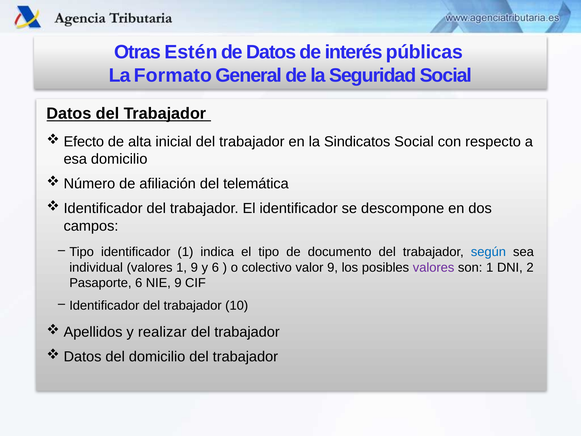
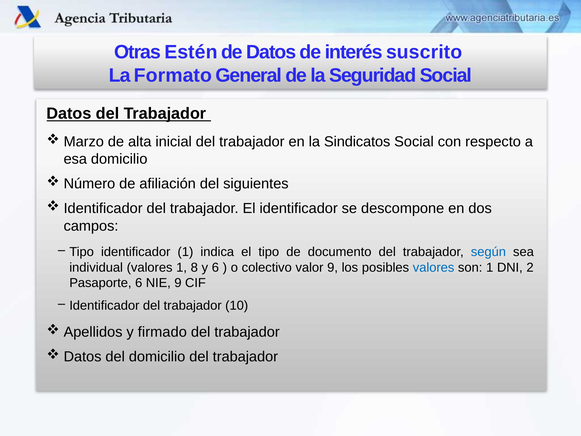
públicas: públicas -> suscrito
Efecto: Efecto -> Marzo
telemática: telemática -> siguientes
1 9: 9 -> 8
valores at (434, 267) colour: purple -> blue
realizar: realizar -> firmado
